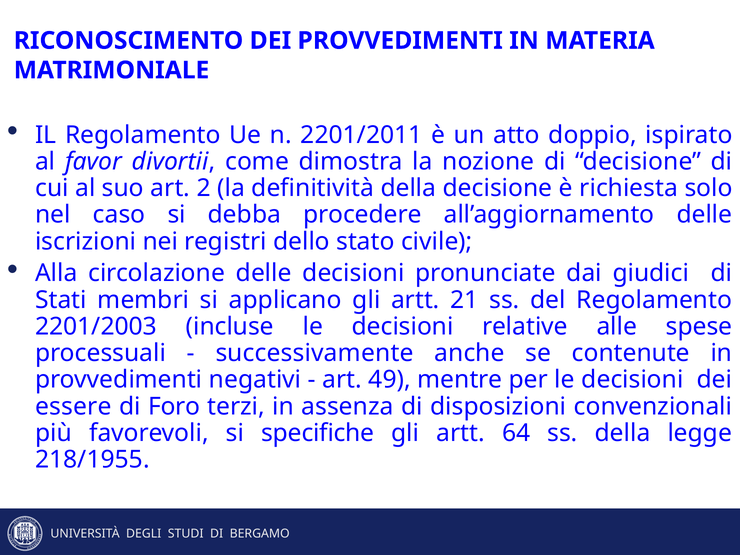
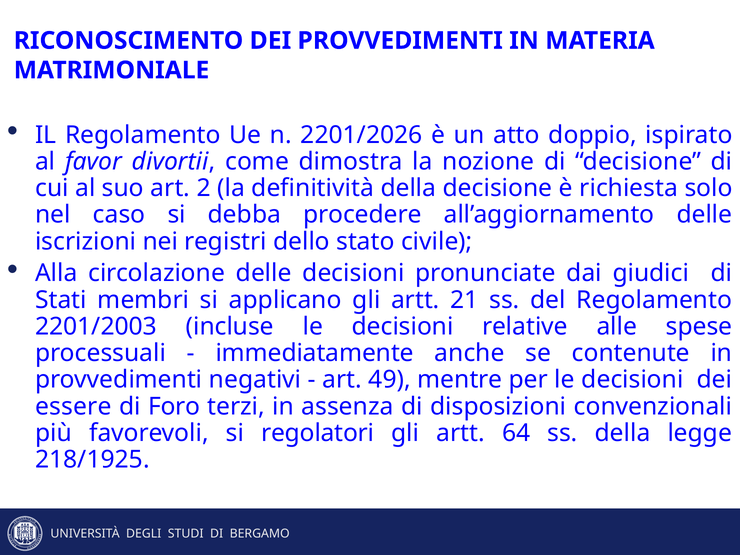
2201/2011: 2201/2011 -> 2201/2026
successivamente: successivamente -> immediatamente
specifiche: specifiche -> regolatori
218/1955: 218/1955 -> 218/1925
